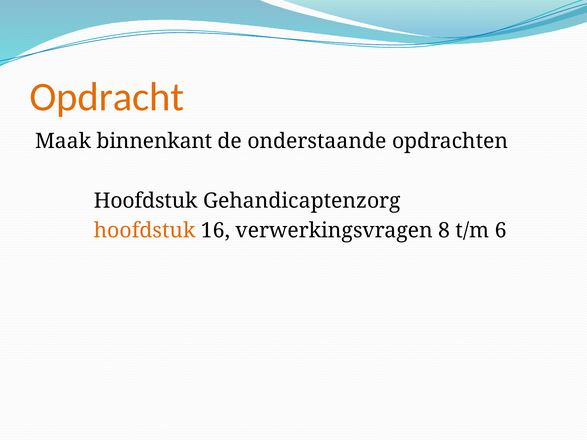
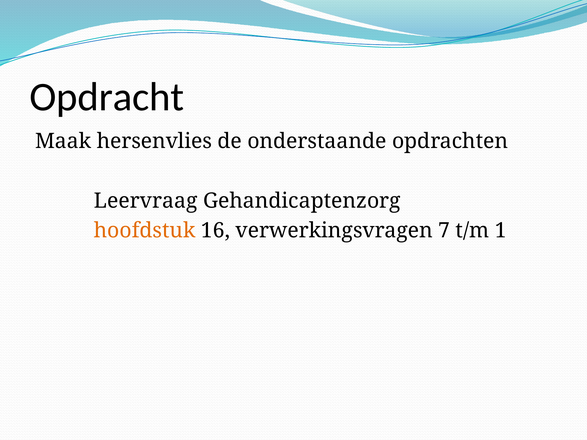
Opdracht colour: orange -> black
binnenkant: binnenkant -> hersenvlies
Hoofdstuk at (146, 201): Hoofdstuk -> Leervraag
8: 8 -> 7
6: 6 -> 1
